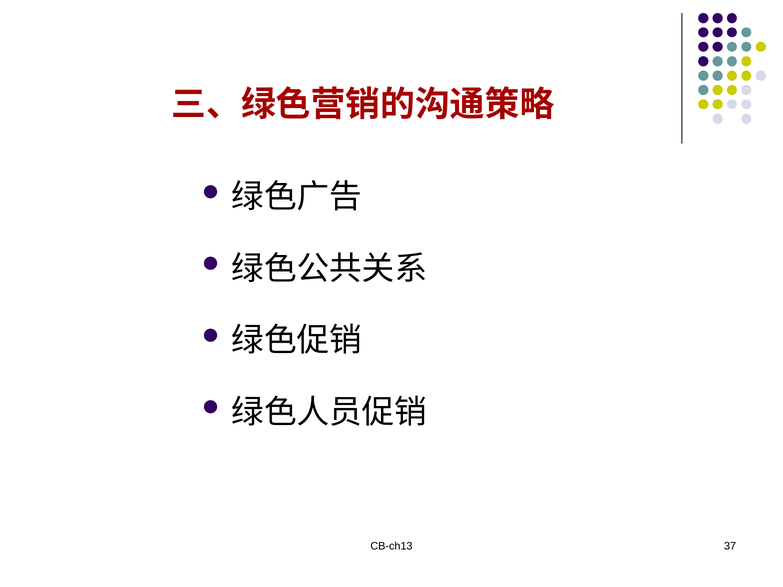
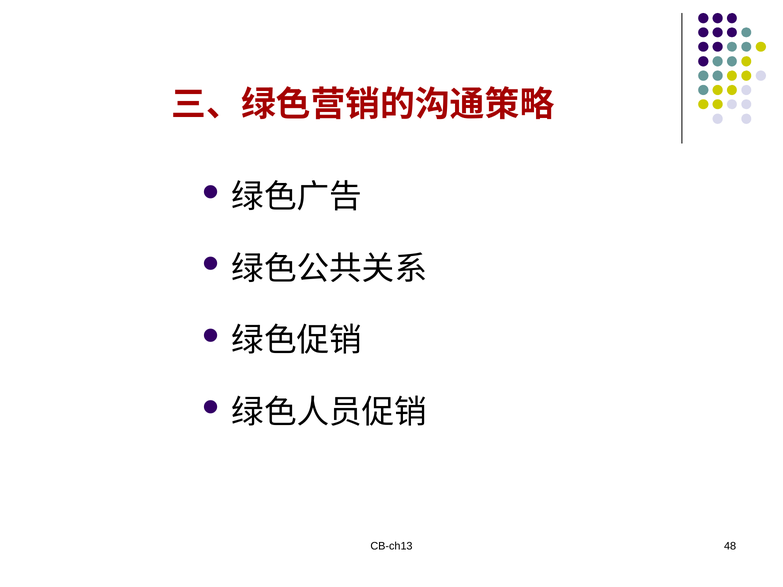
37: 37 -> 48
